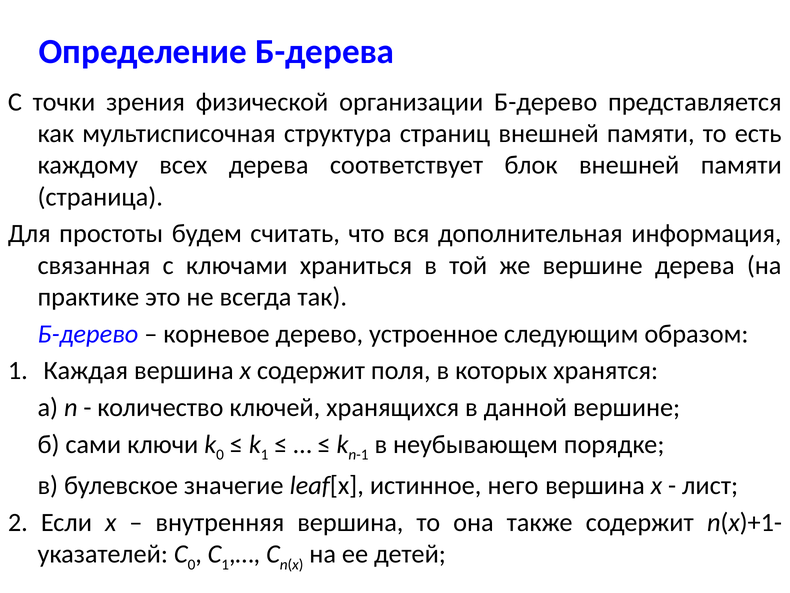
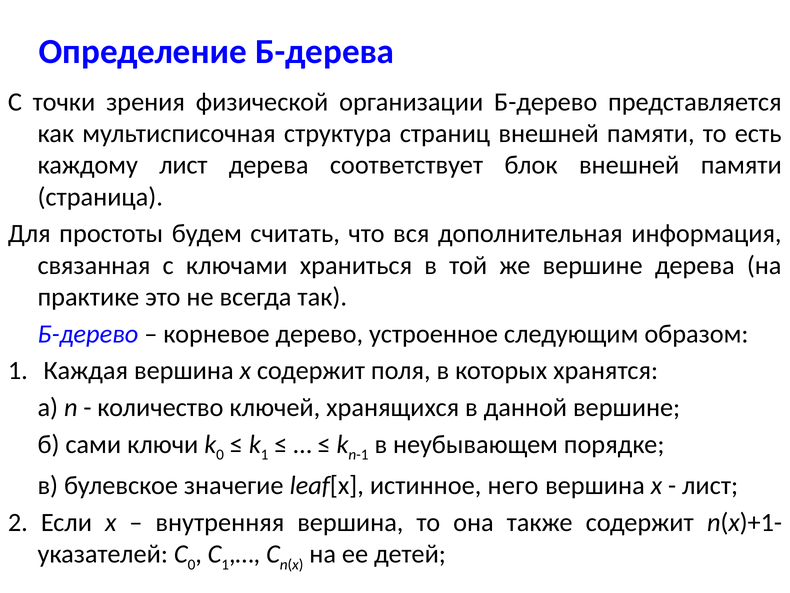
каждому всех: всех -> лист
